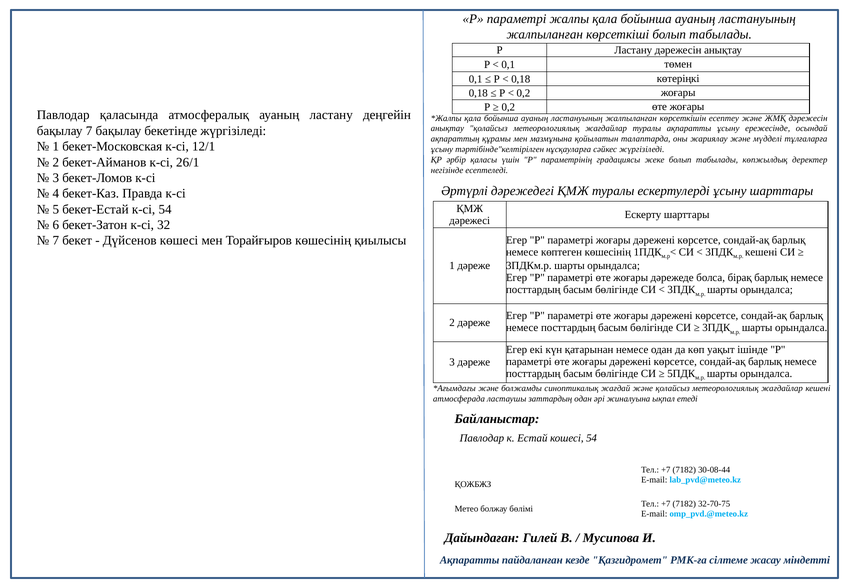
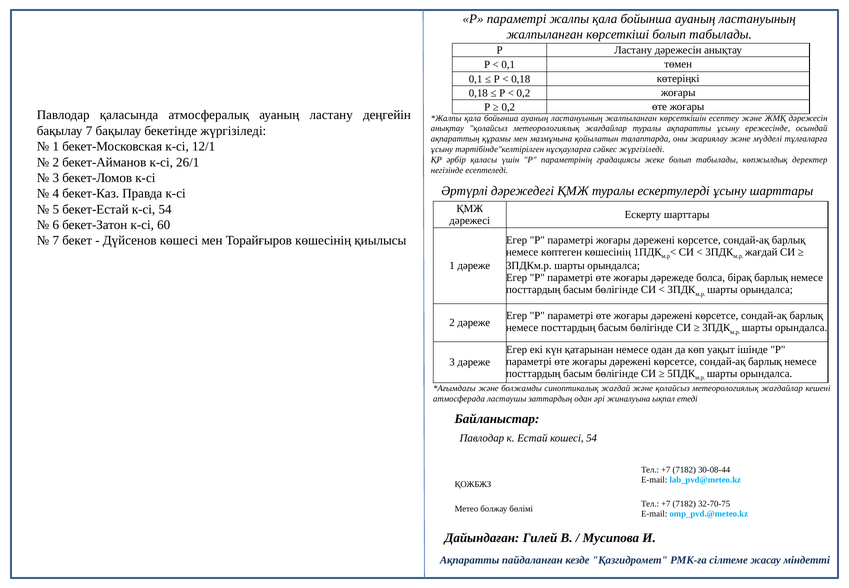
32: 32 -> 60
кешені at (761, 252): кешені -> жағдай
